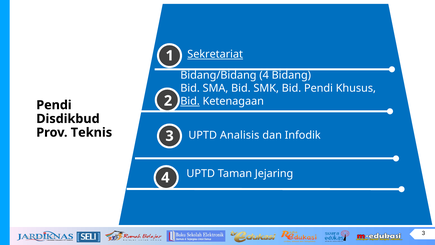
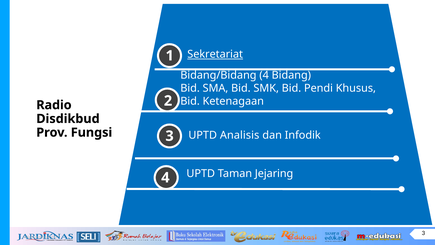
Bid at (190, 101) underline: present -> none
Pendi at (54, 105): Pendi -> Radio
Teknis: Teknis -> Fungsi
